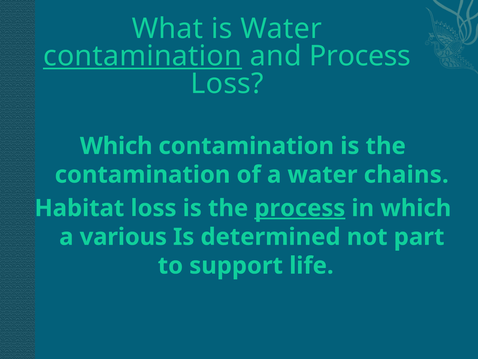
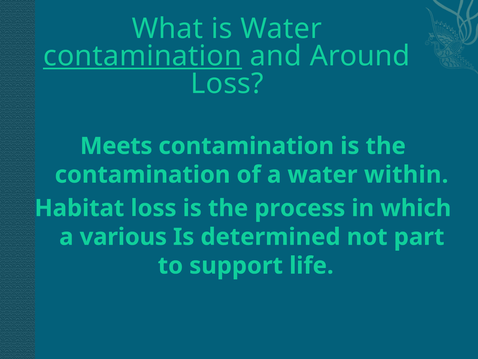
and Process: Process -> Around
Which at (116, 146): Which -> Meets
chains: chains -> within
process at (300, 208) underline: present -> none
